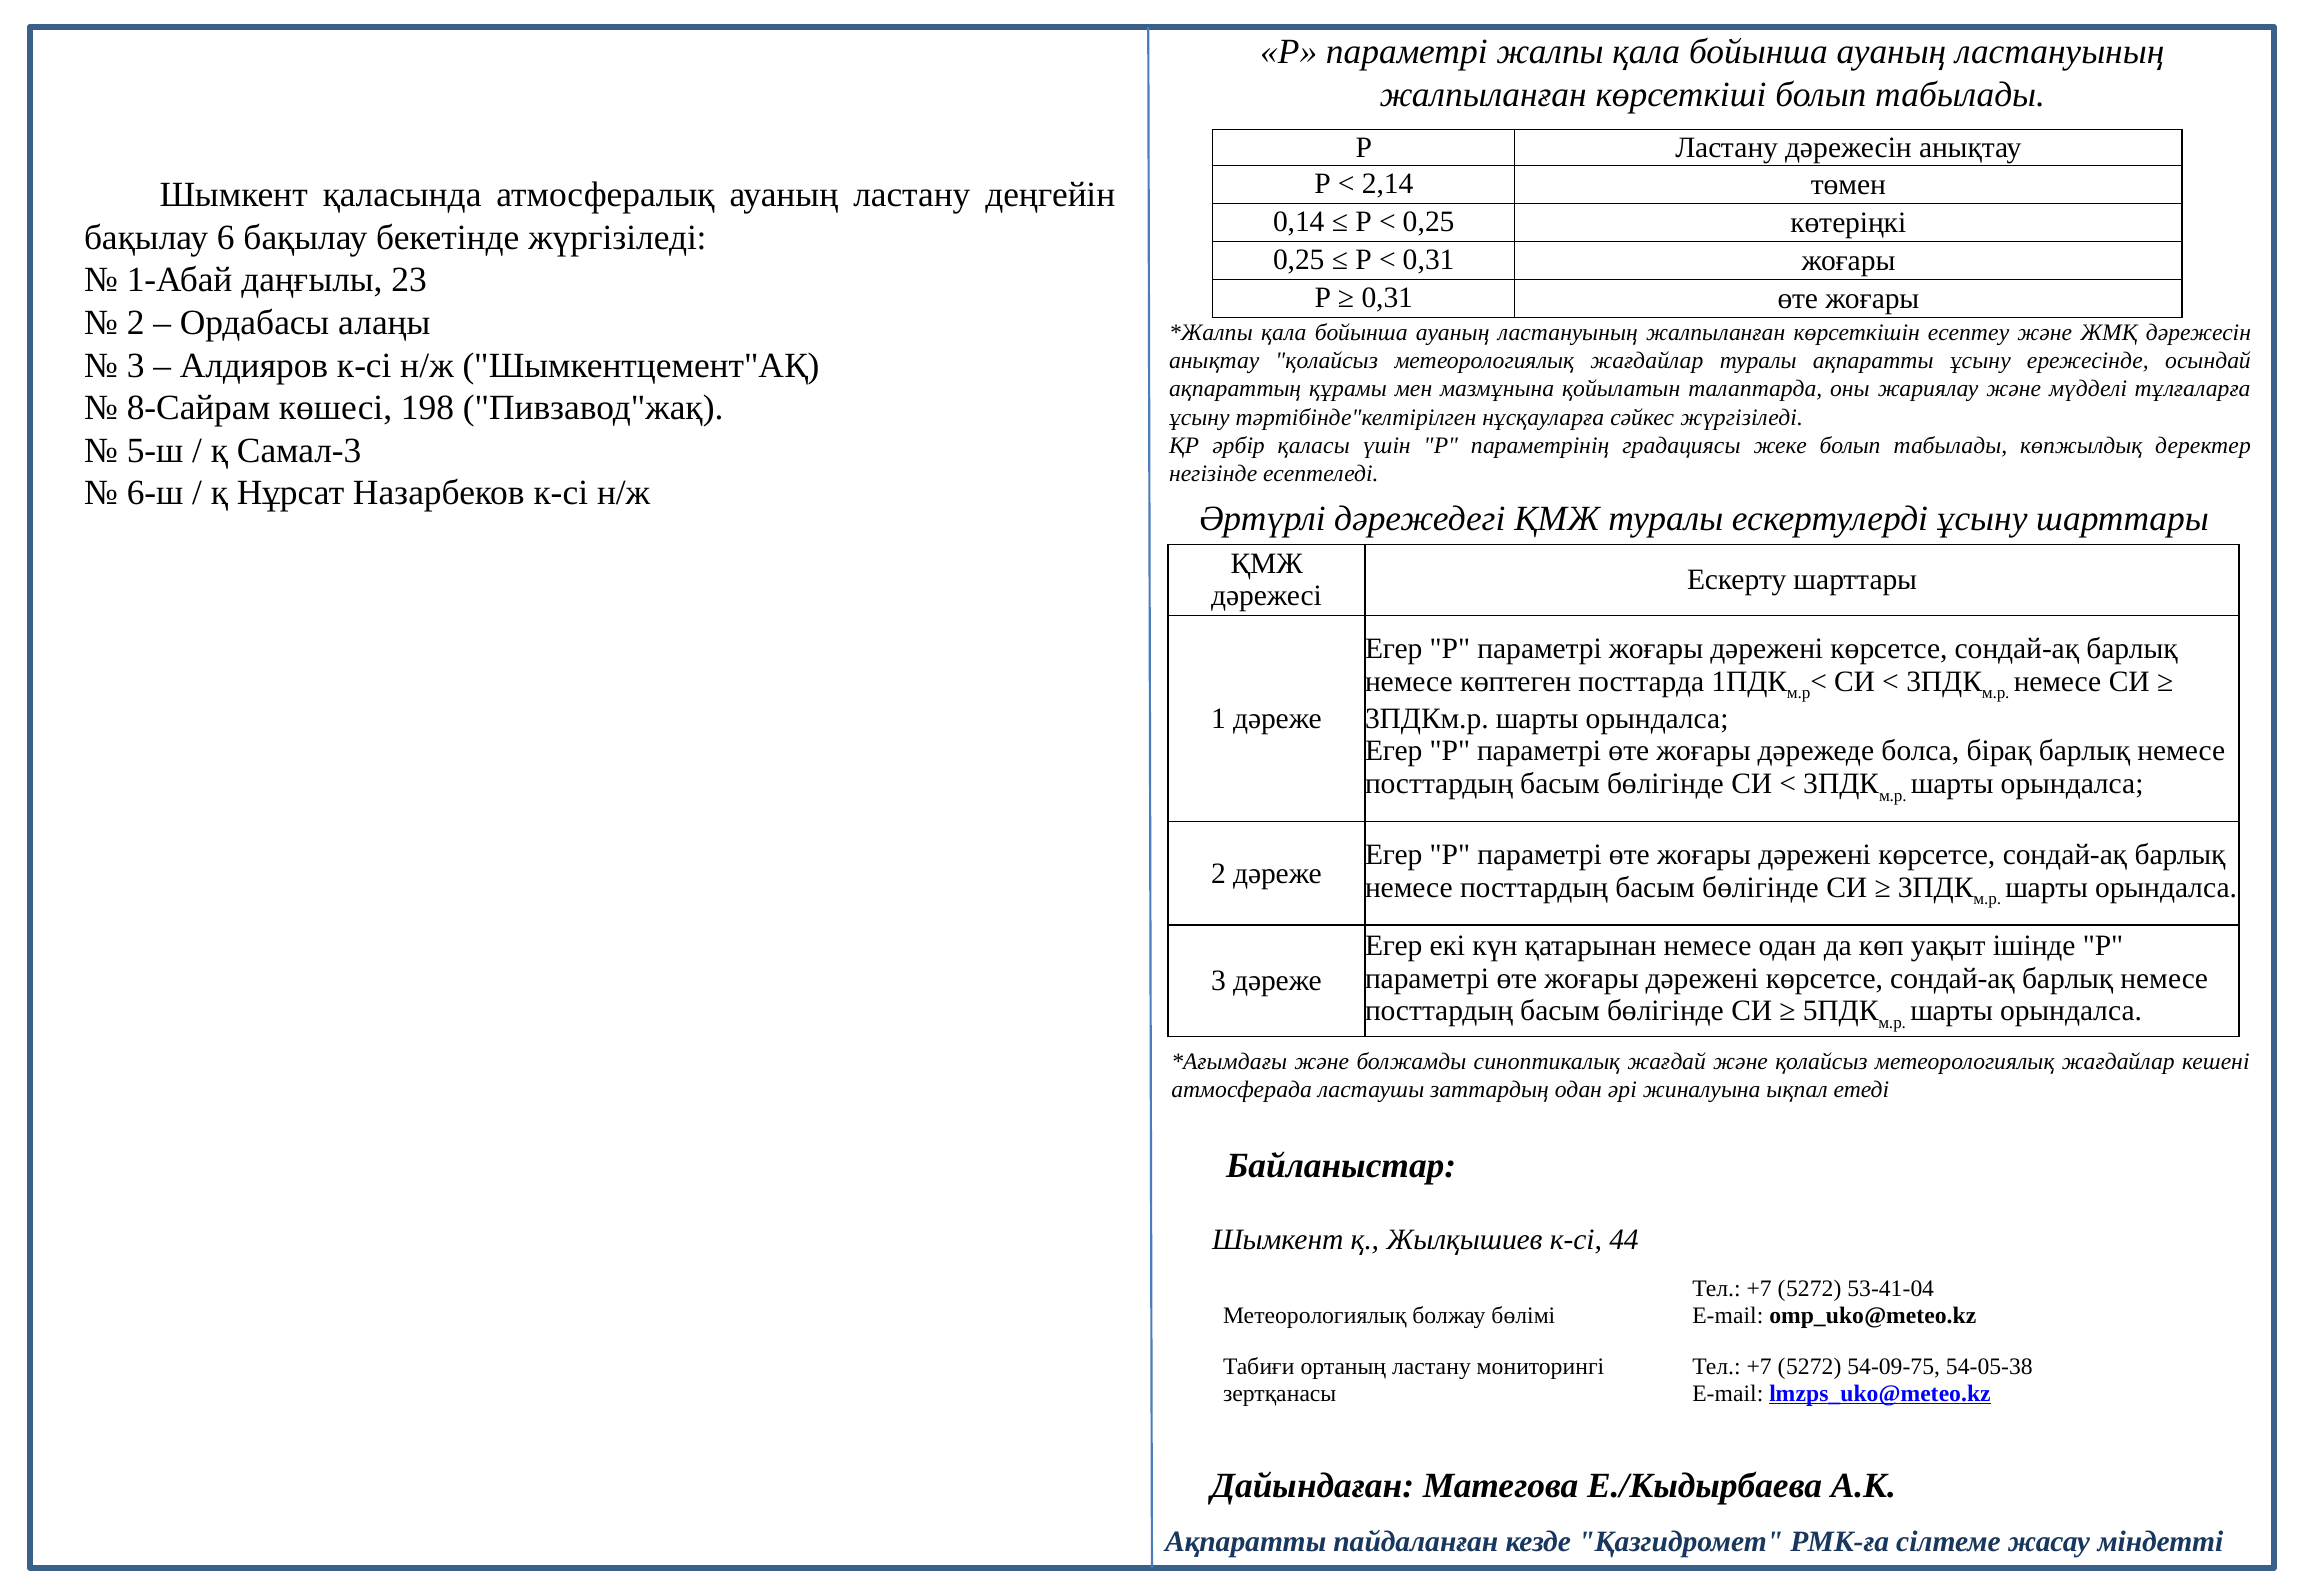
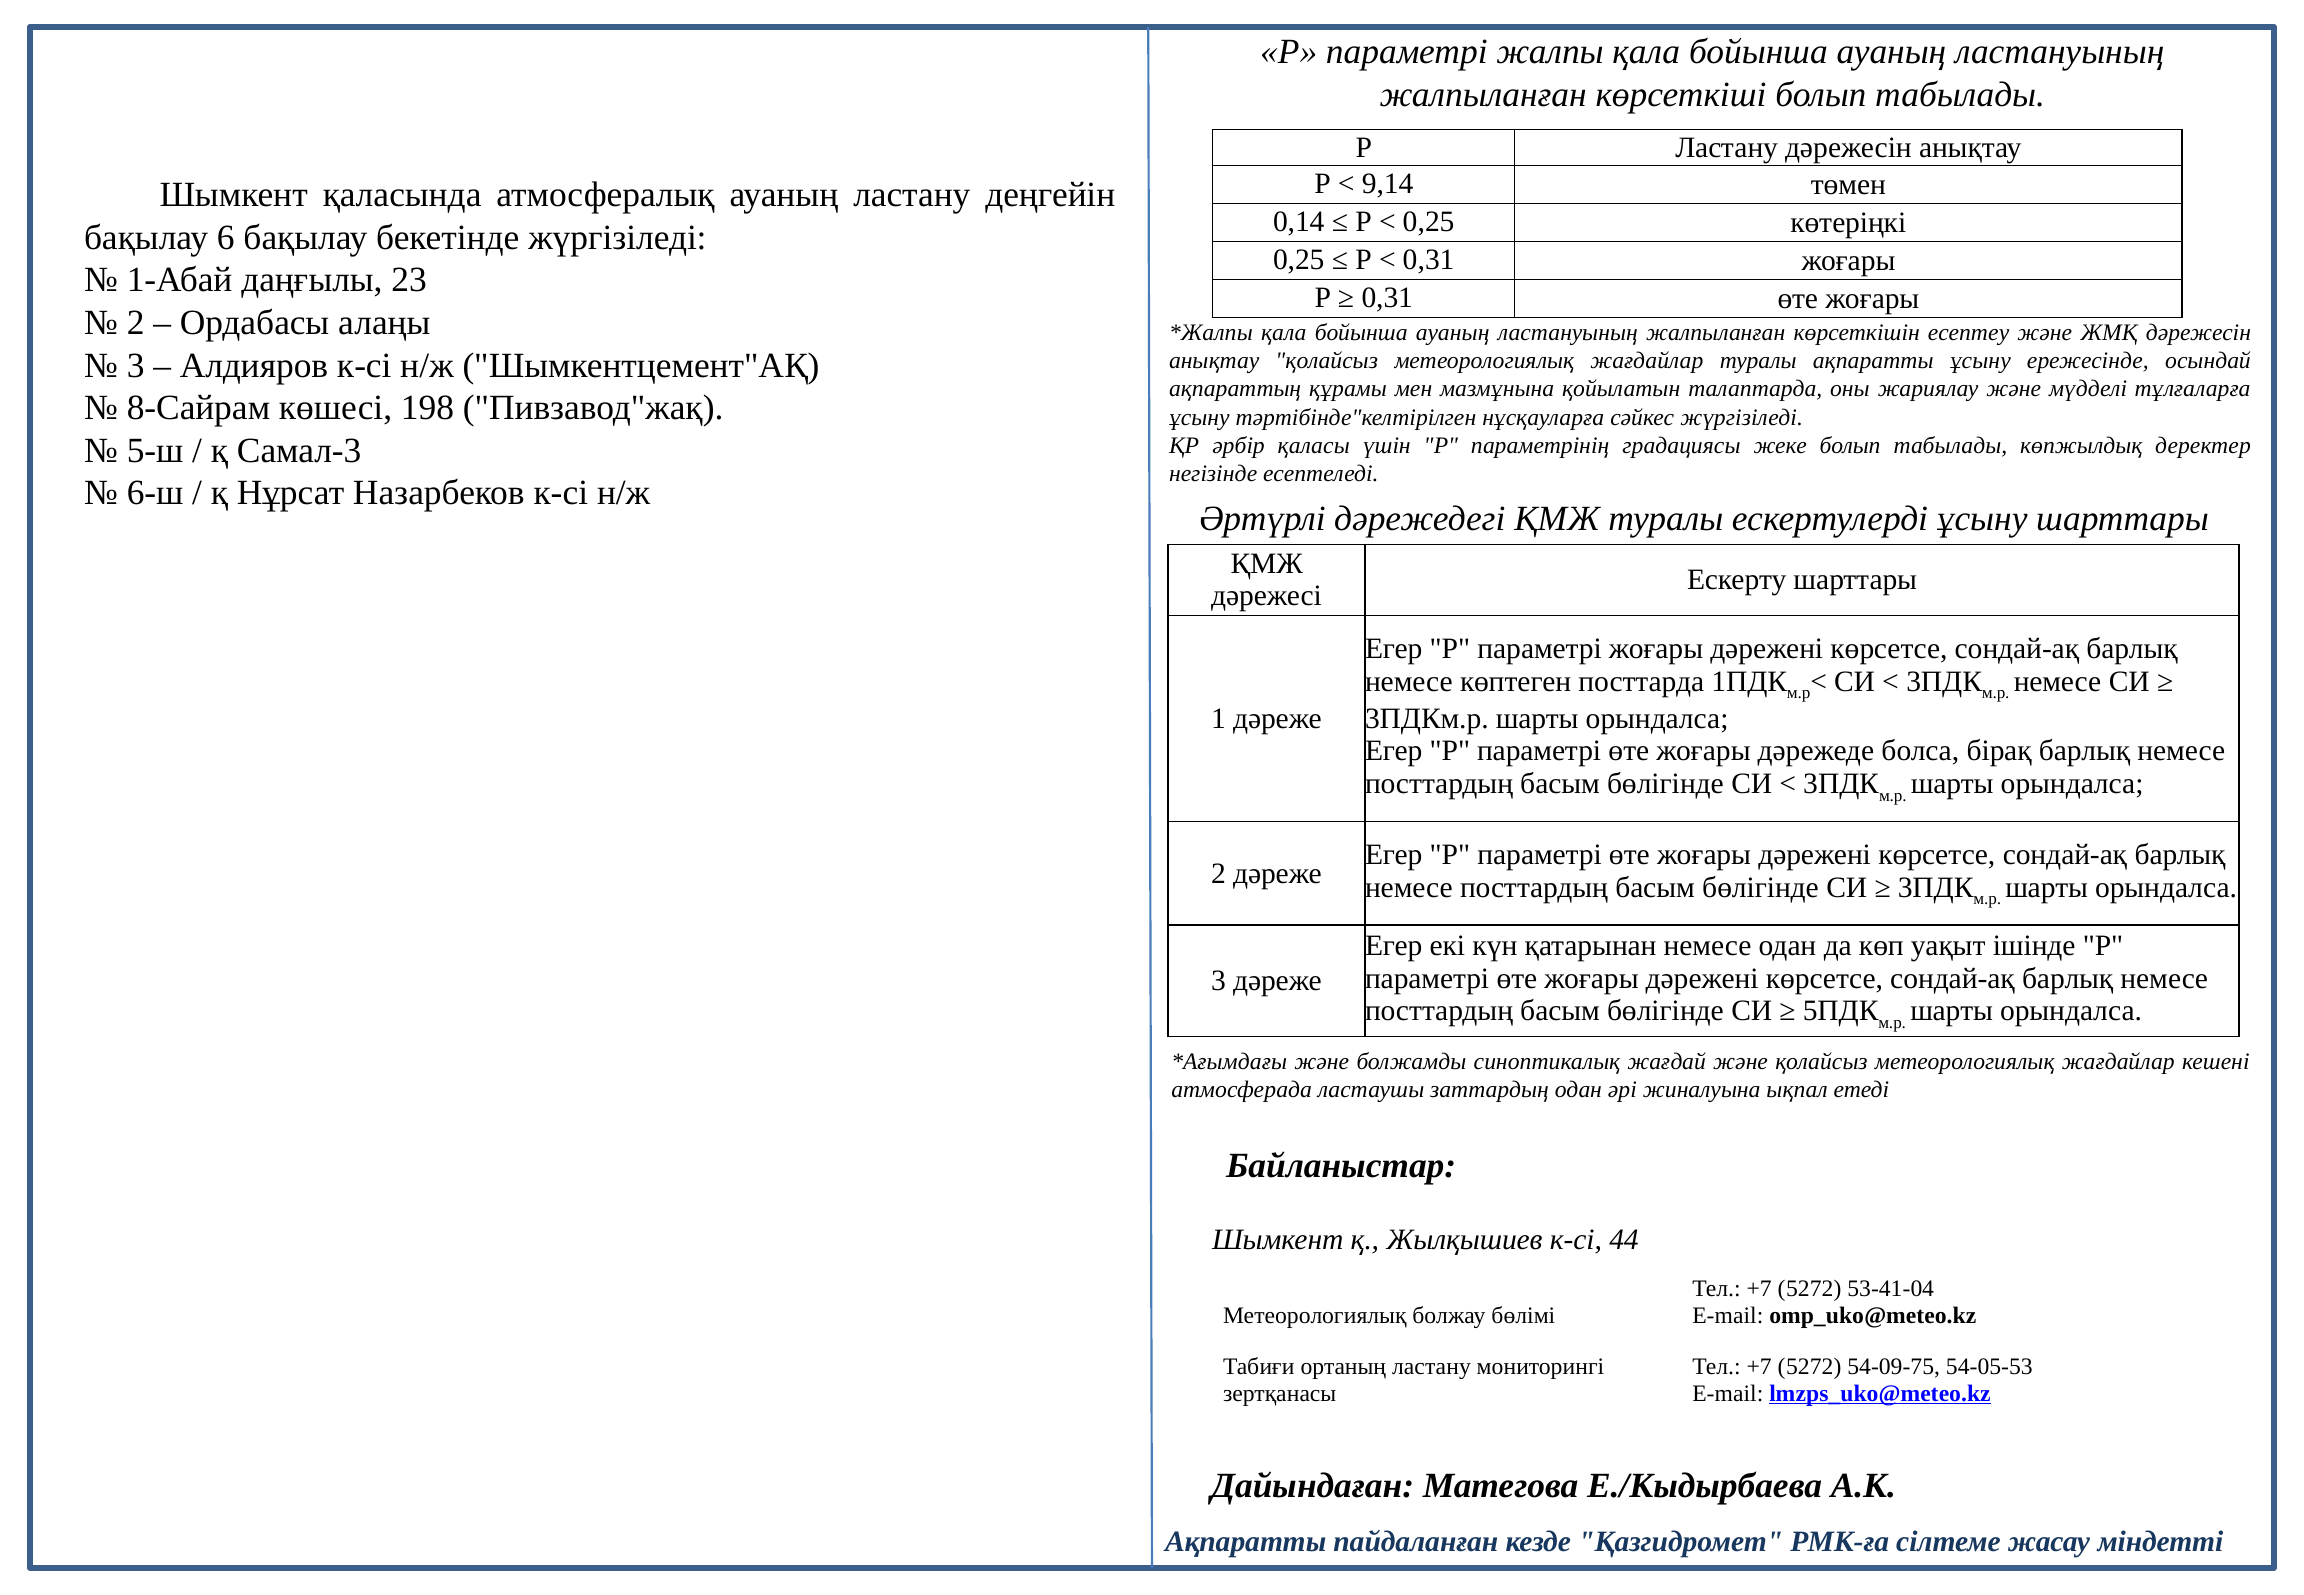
2,14: 2,14 -> 9,14
54-05-38: 54-05-38 -> 54-05-53
